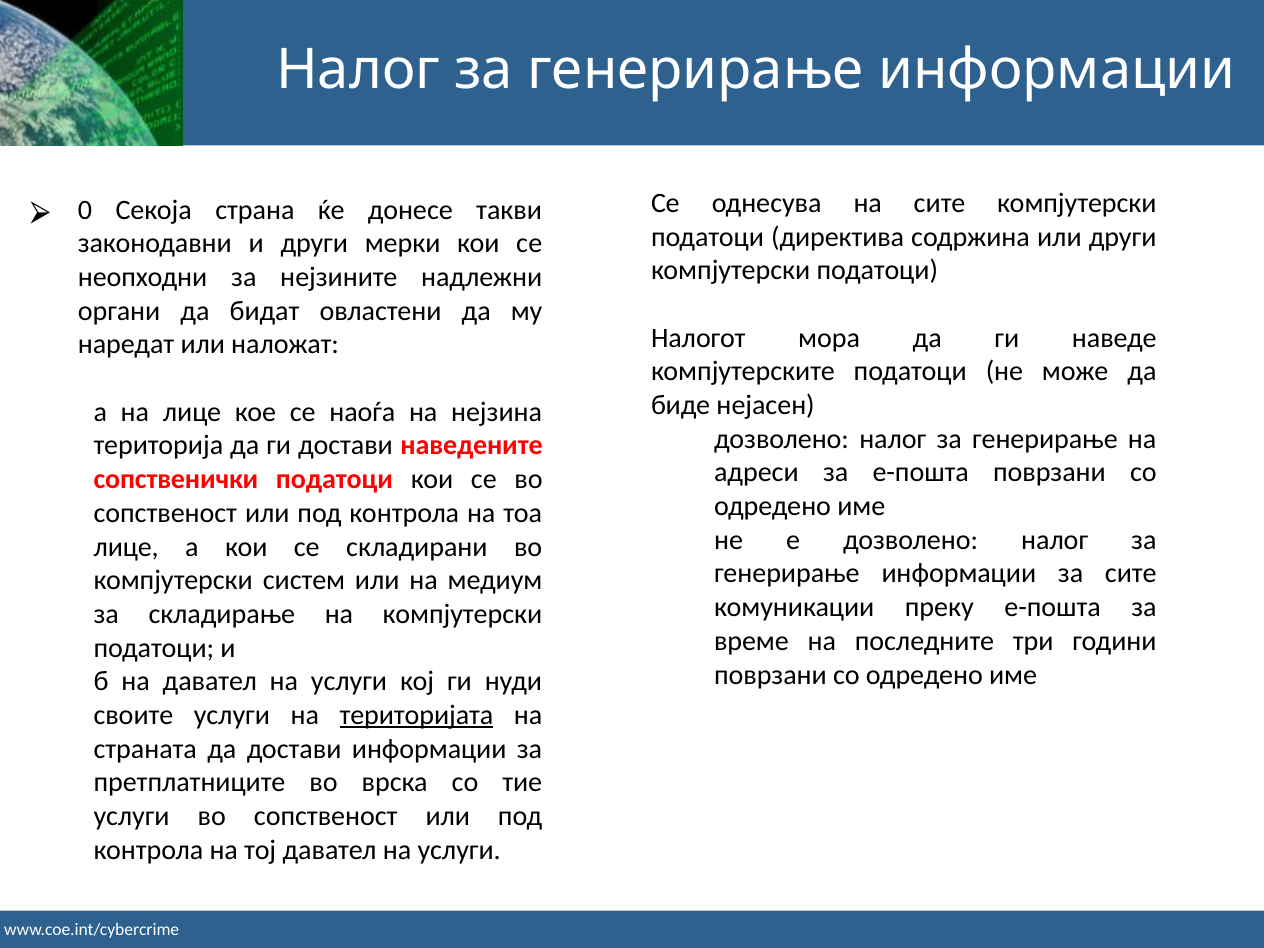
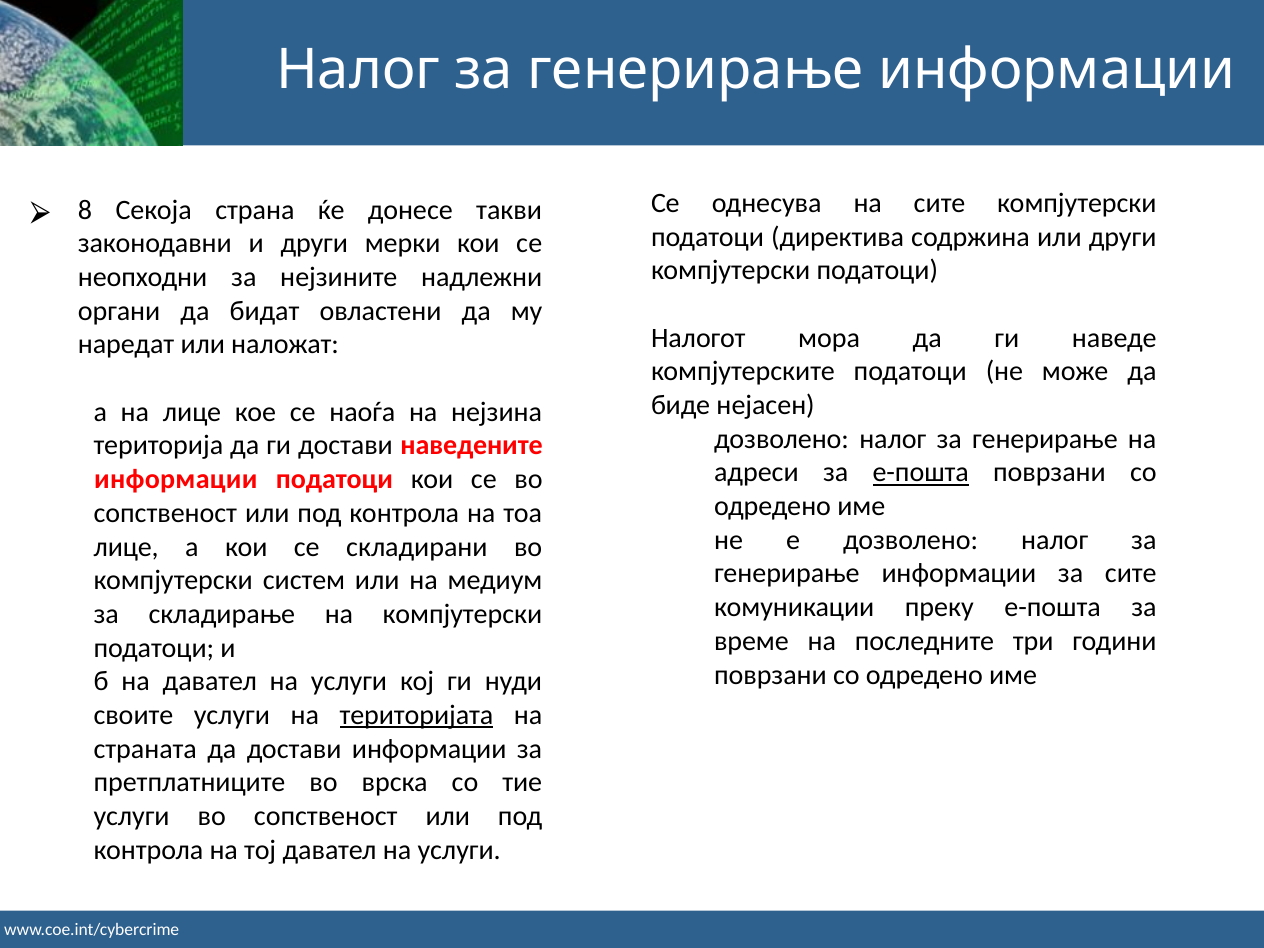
0: 0 -> 8
е-пошта at (921, 473) underline: none -> present
сопственички at (176, 479): сопственички -> информации
